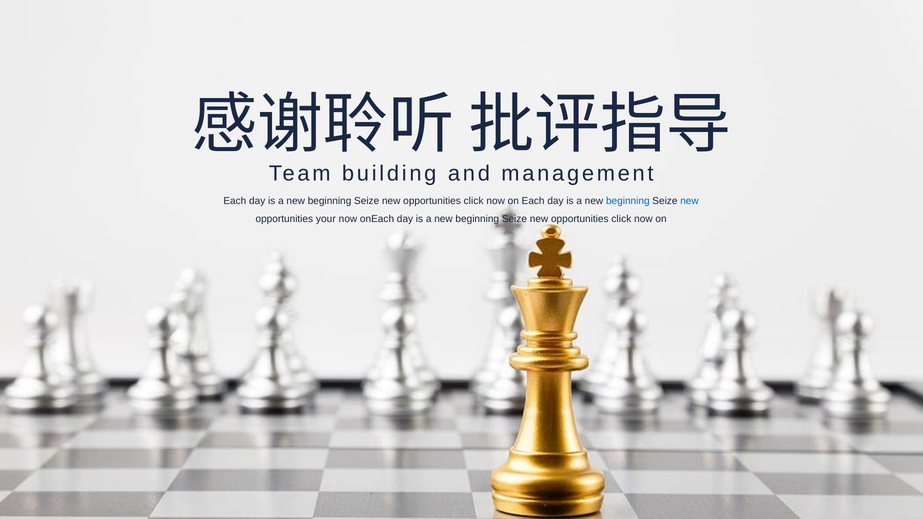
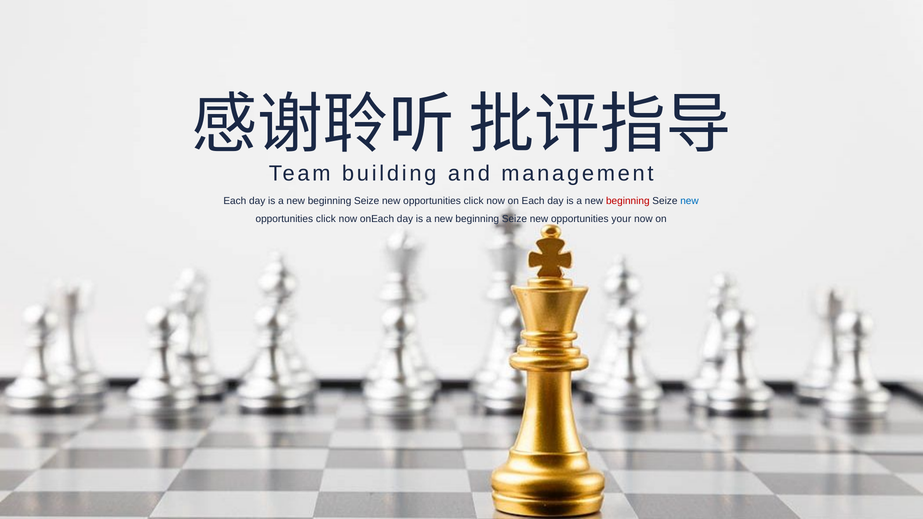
beginning at (628, 201) colour: blue -> red
your at (326, 219): your -> click
click at (621, 219): click -> your
